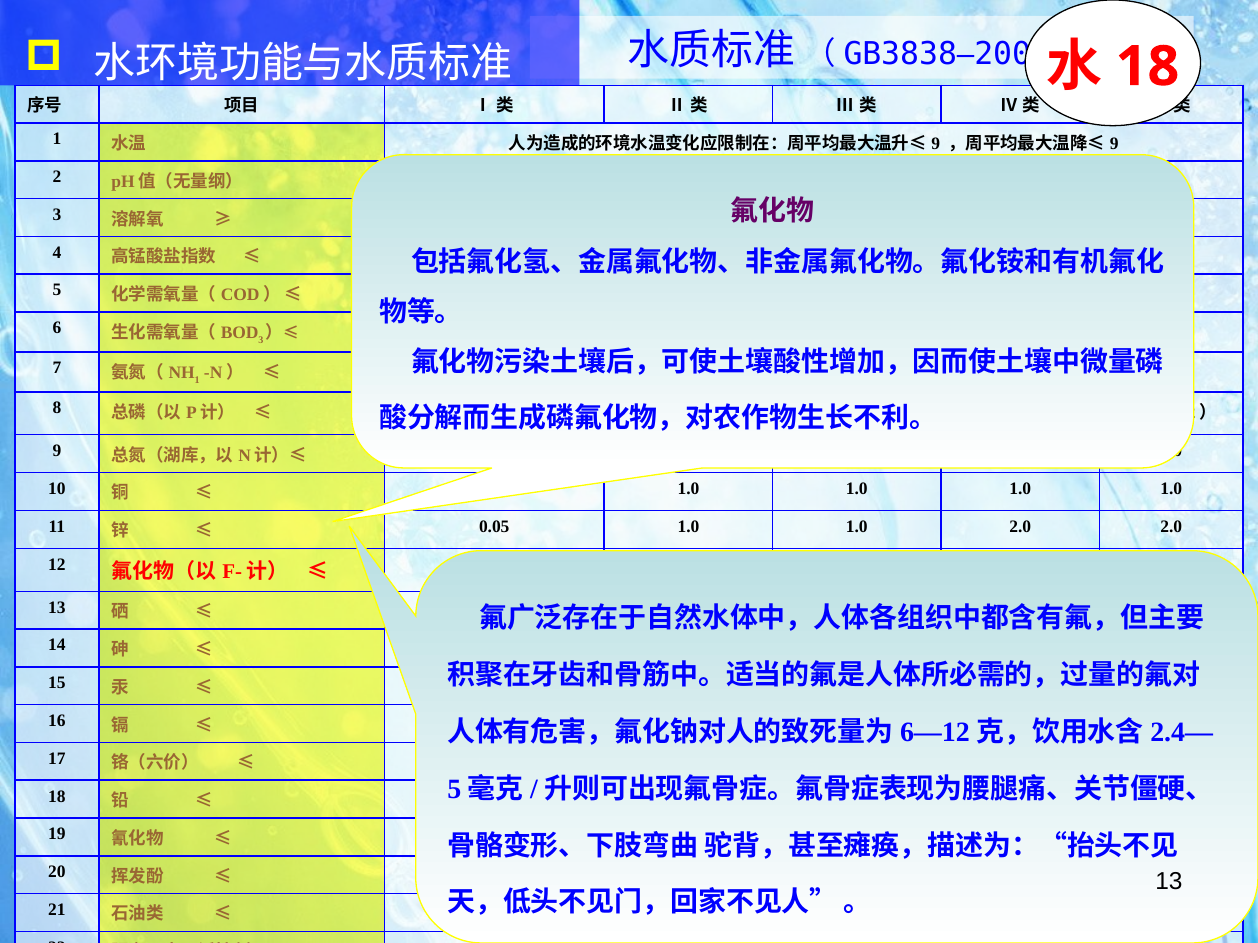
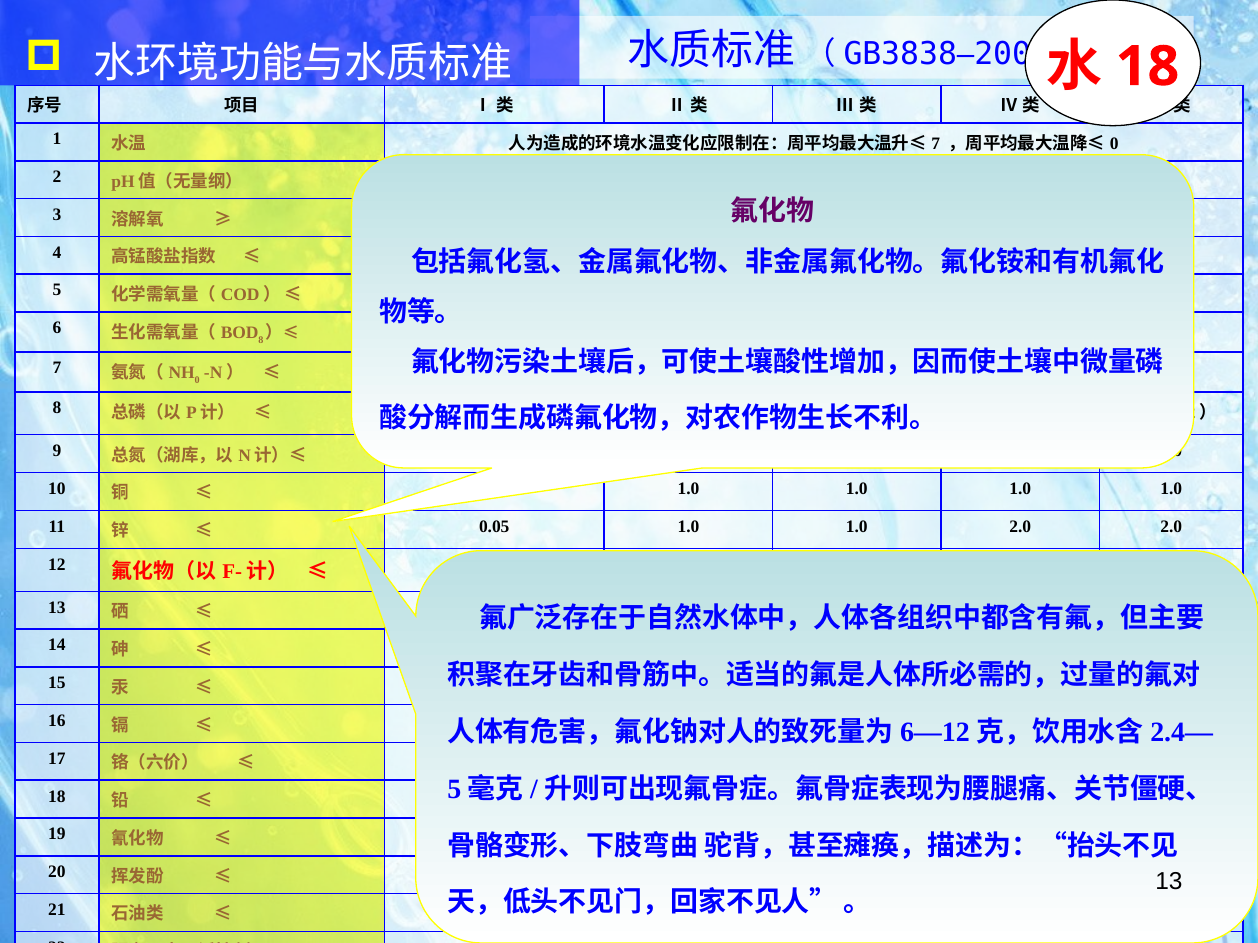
9 at (936, 144): 9 -> 7
9 at (1114, 144): 9 -> 0
3 at (261, 340): 3 -> 8
1 at (197, 381): 1 -> 0
